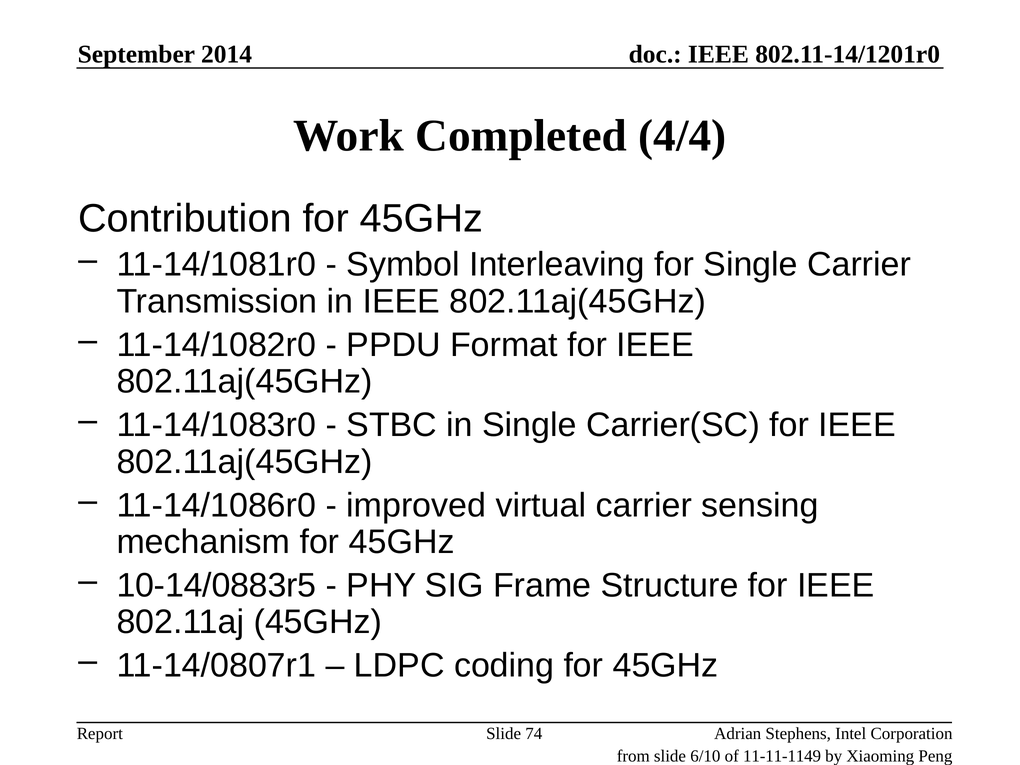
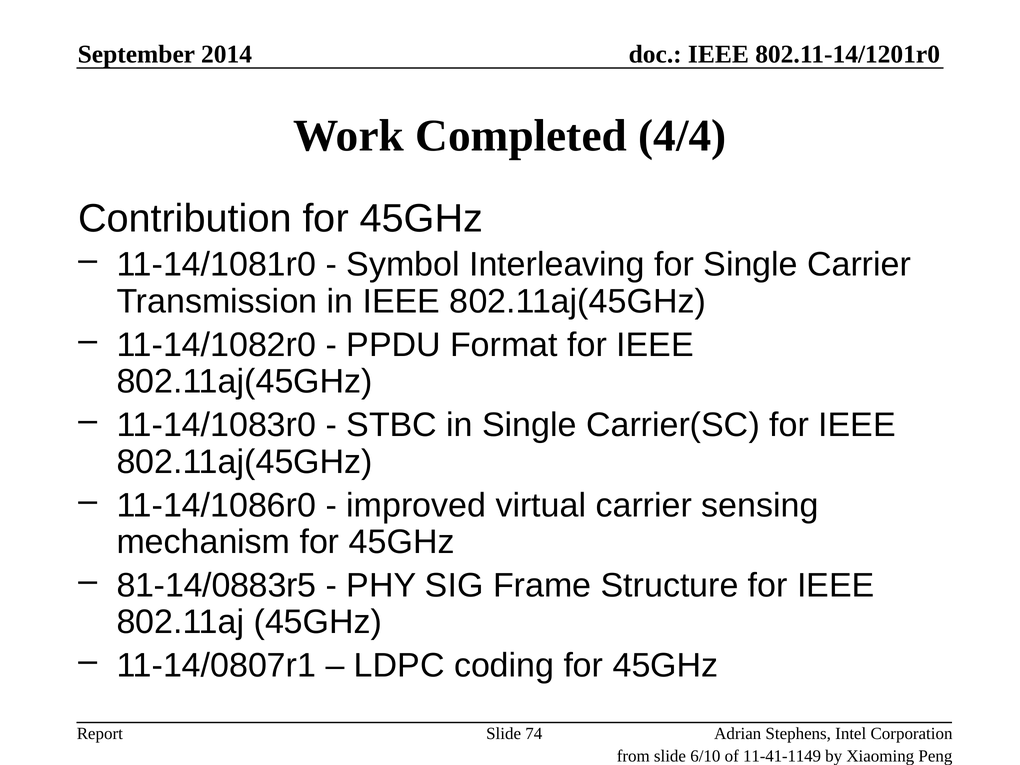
10-14/0883r5: 10-14/0883r5 -> 81-14/0883r5
11-11-1149: 11-11-1149 -> 11-41-1149
